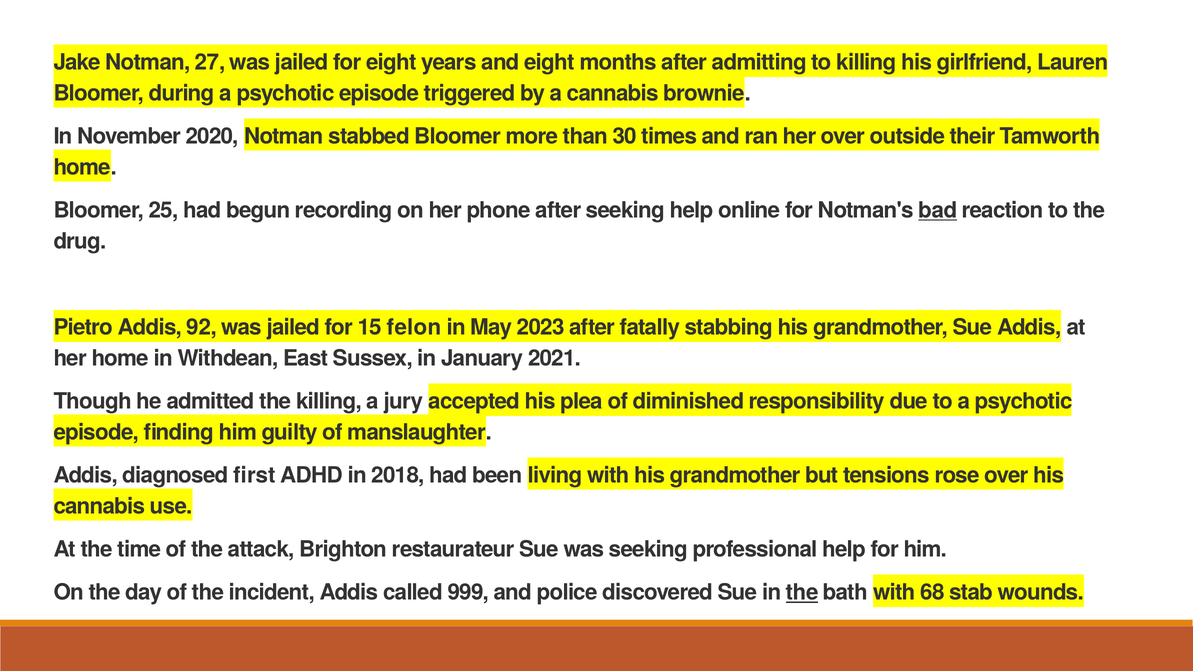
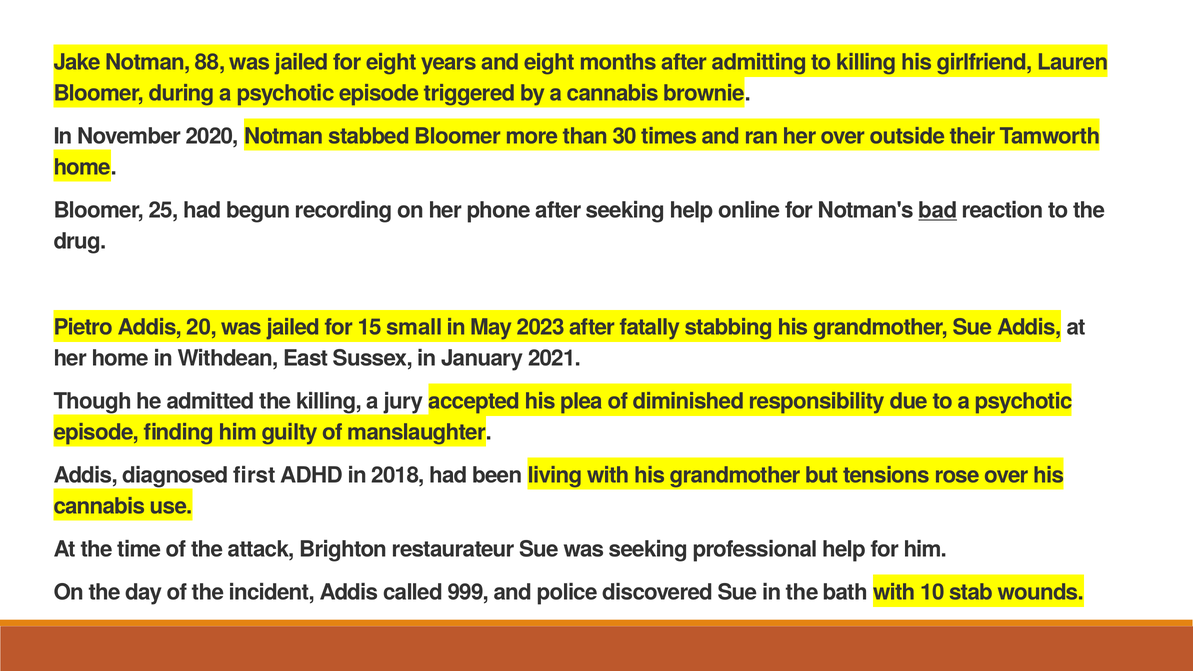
27: 27 -> 88
92: 92 -> 20
felon: felon -> small
the at (802, 593) underline: present -> none
68: 68 -> 10
